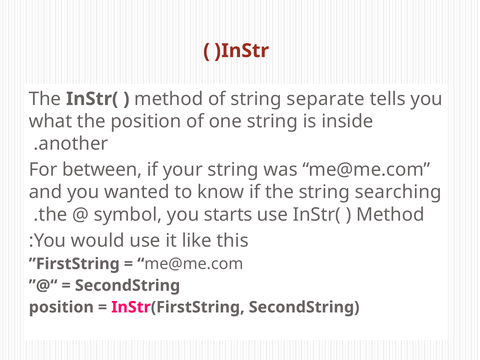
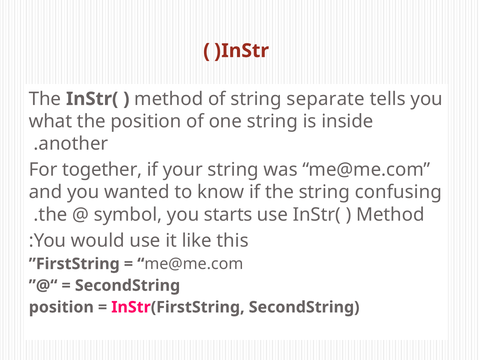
between: between -> together
searching: searching -> confusing
